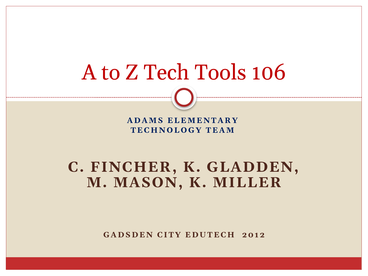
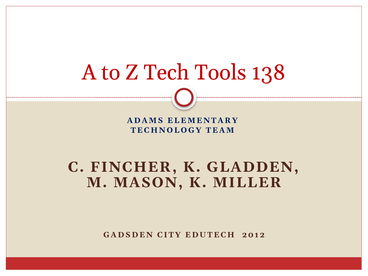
106: 106 -> 138
